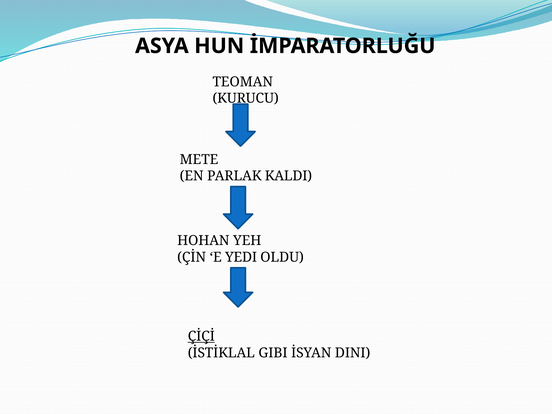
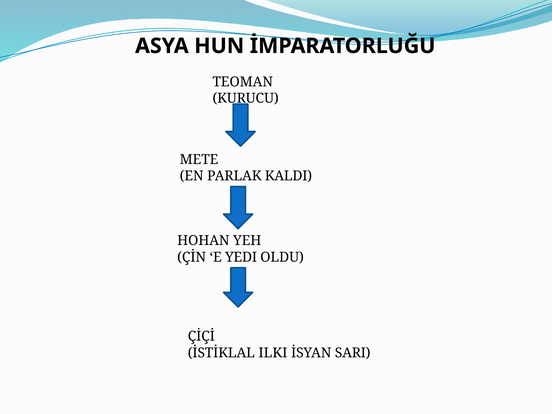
ÇİÇİ underline: present -> none
GIBI: GIBI -> ILKI
DINI: DINI -> SARI
